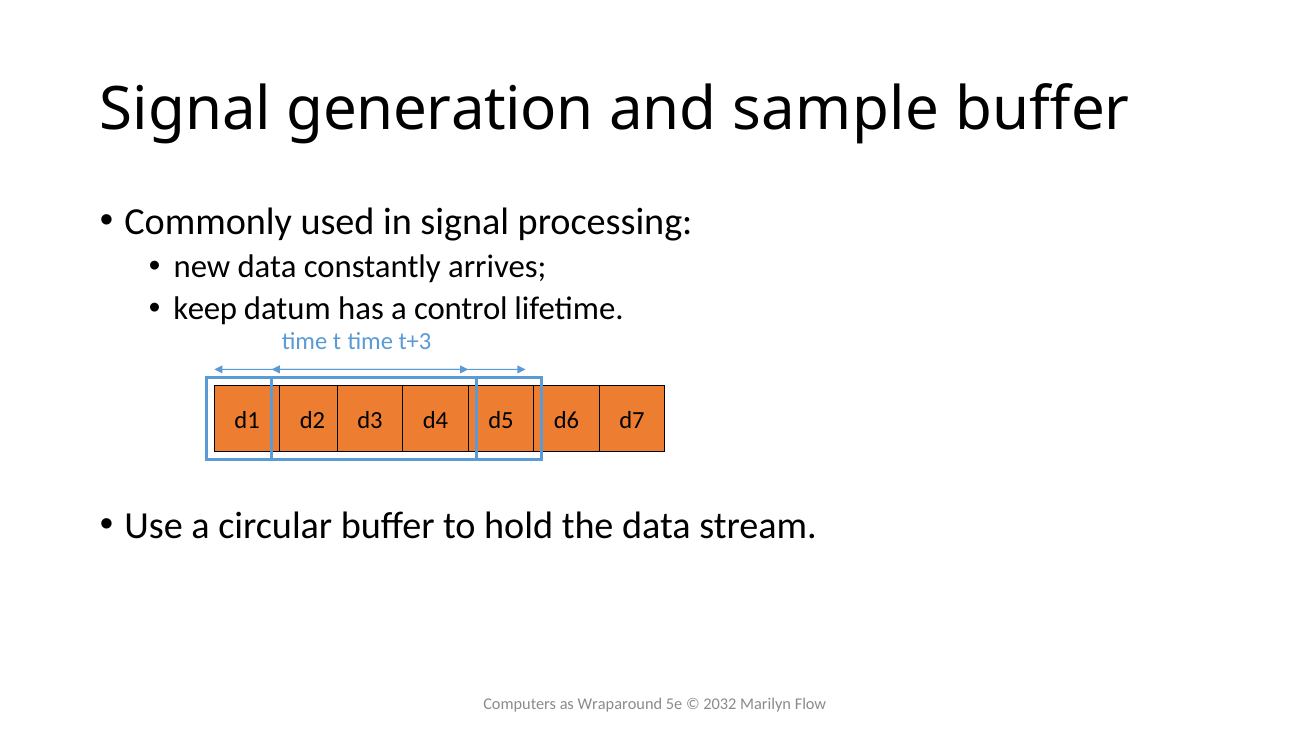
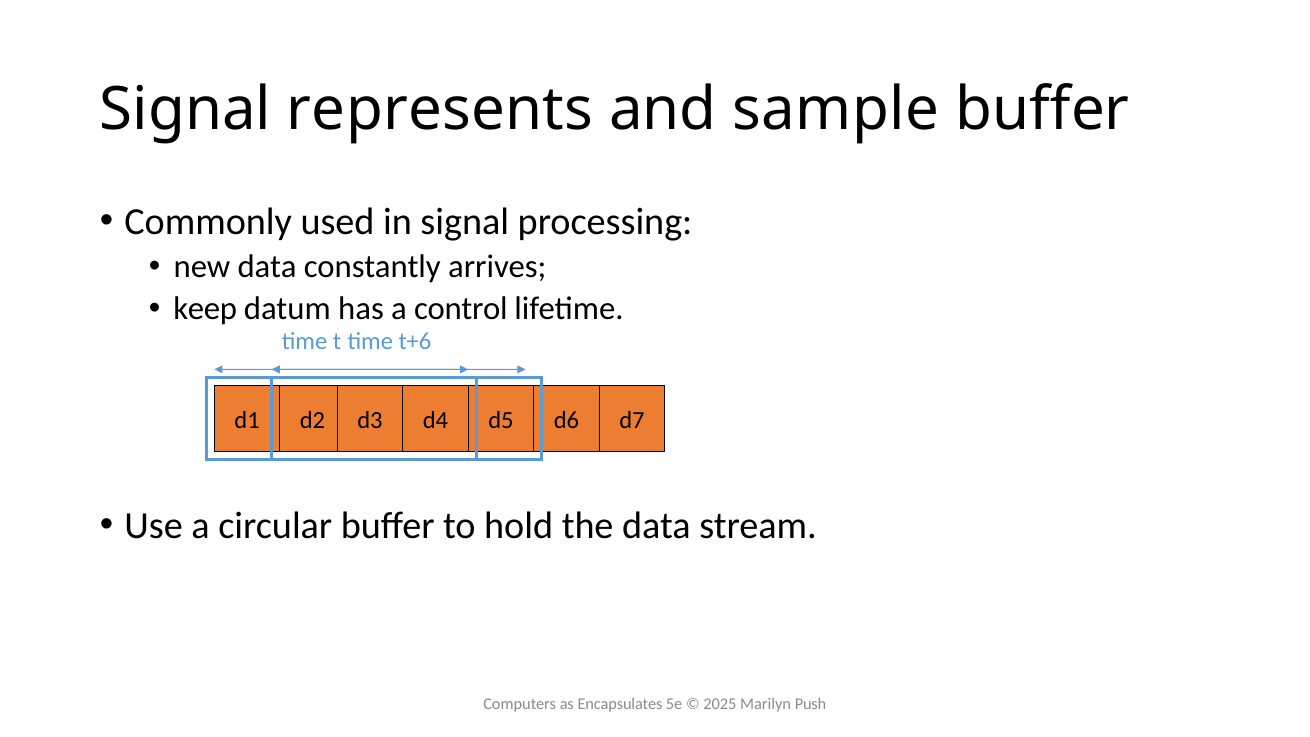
generation: generation -> represents
t+3: t+3 -> t+6
Wraparound: Wraparound -> Encapsulates
2032: 2032 -> 2025
Flow: Flow -> Push
